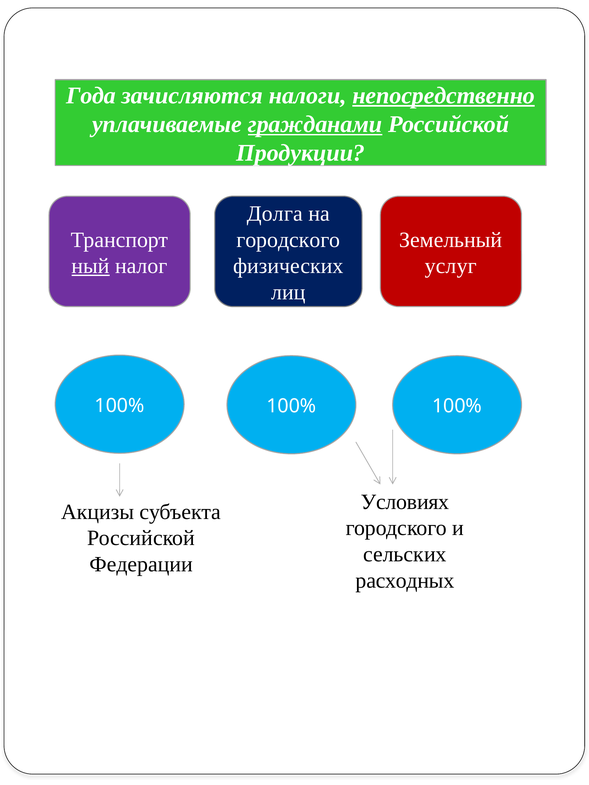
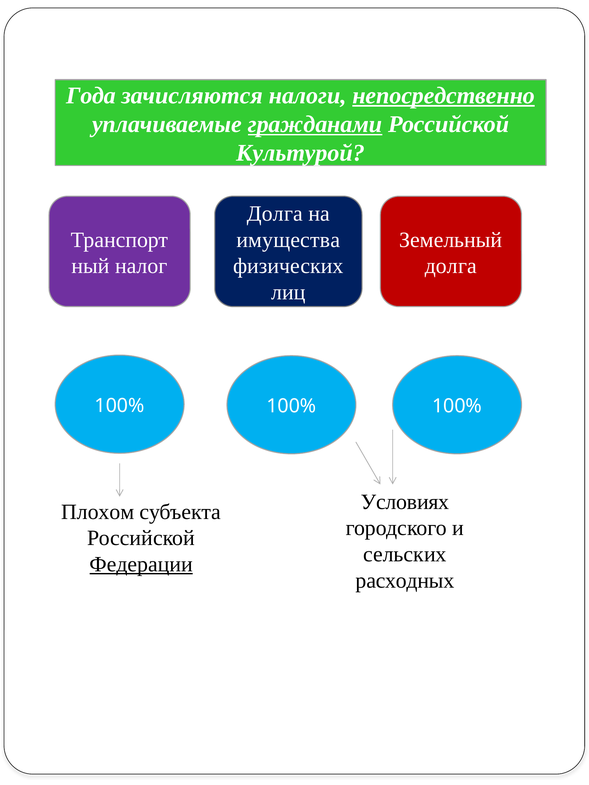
Продукции: Продукции -> Культурой
городского at (288, 240): городского -> имущества
ный underline: present -> none
услуг at (451, 266): услуг -> долга
Акцизы: Акцизы -> Плохом
Федерации underline: none -> present
